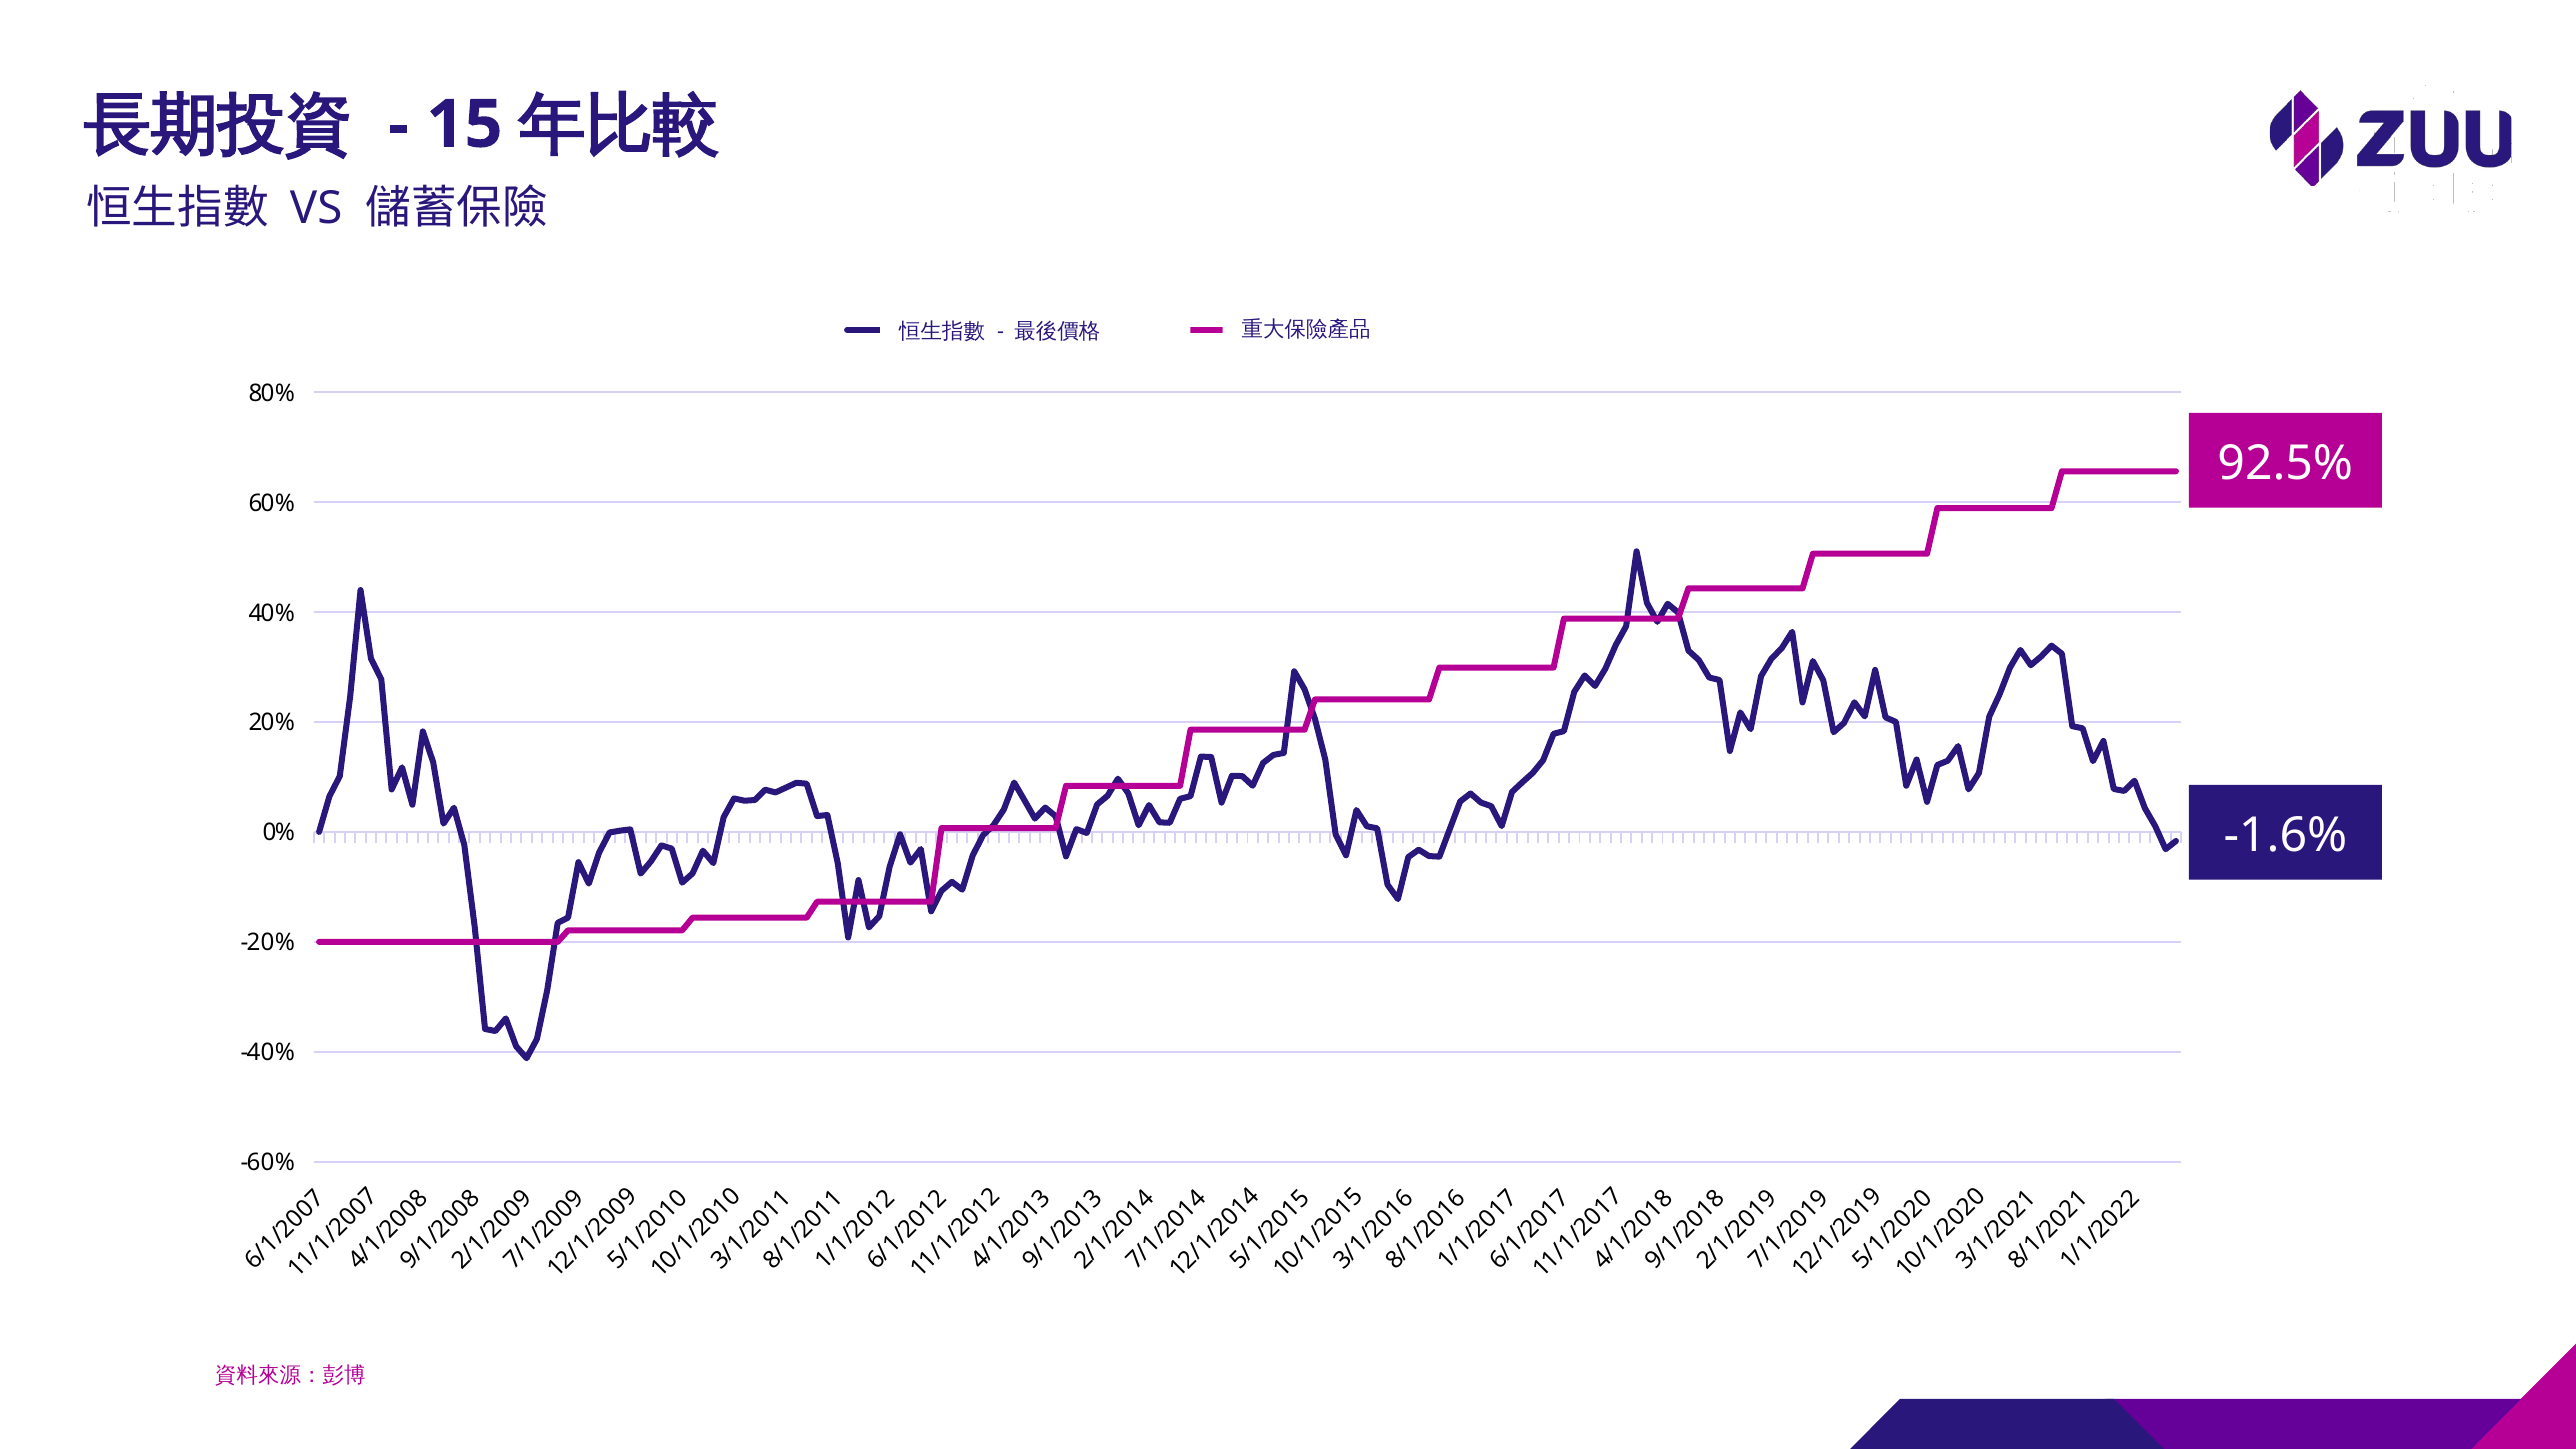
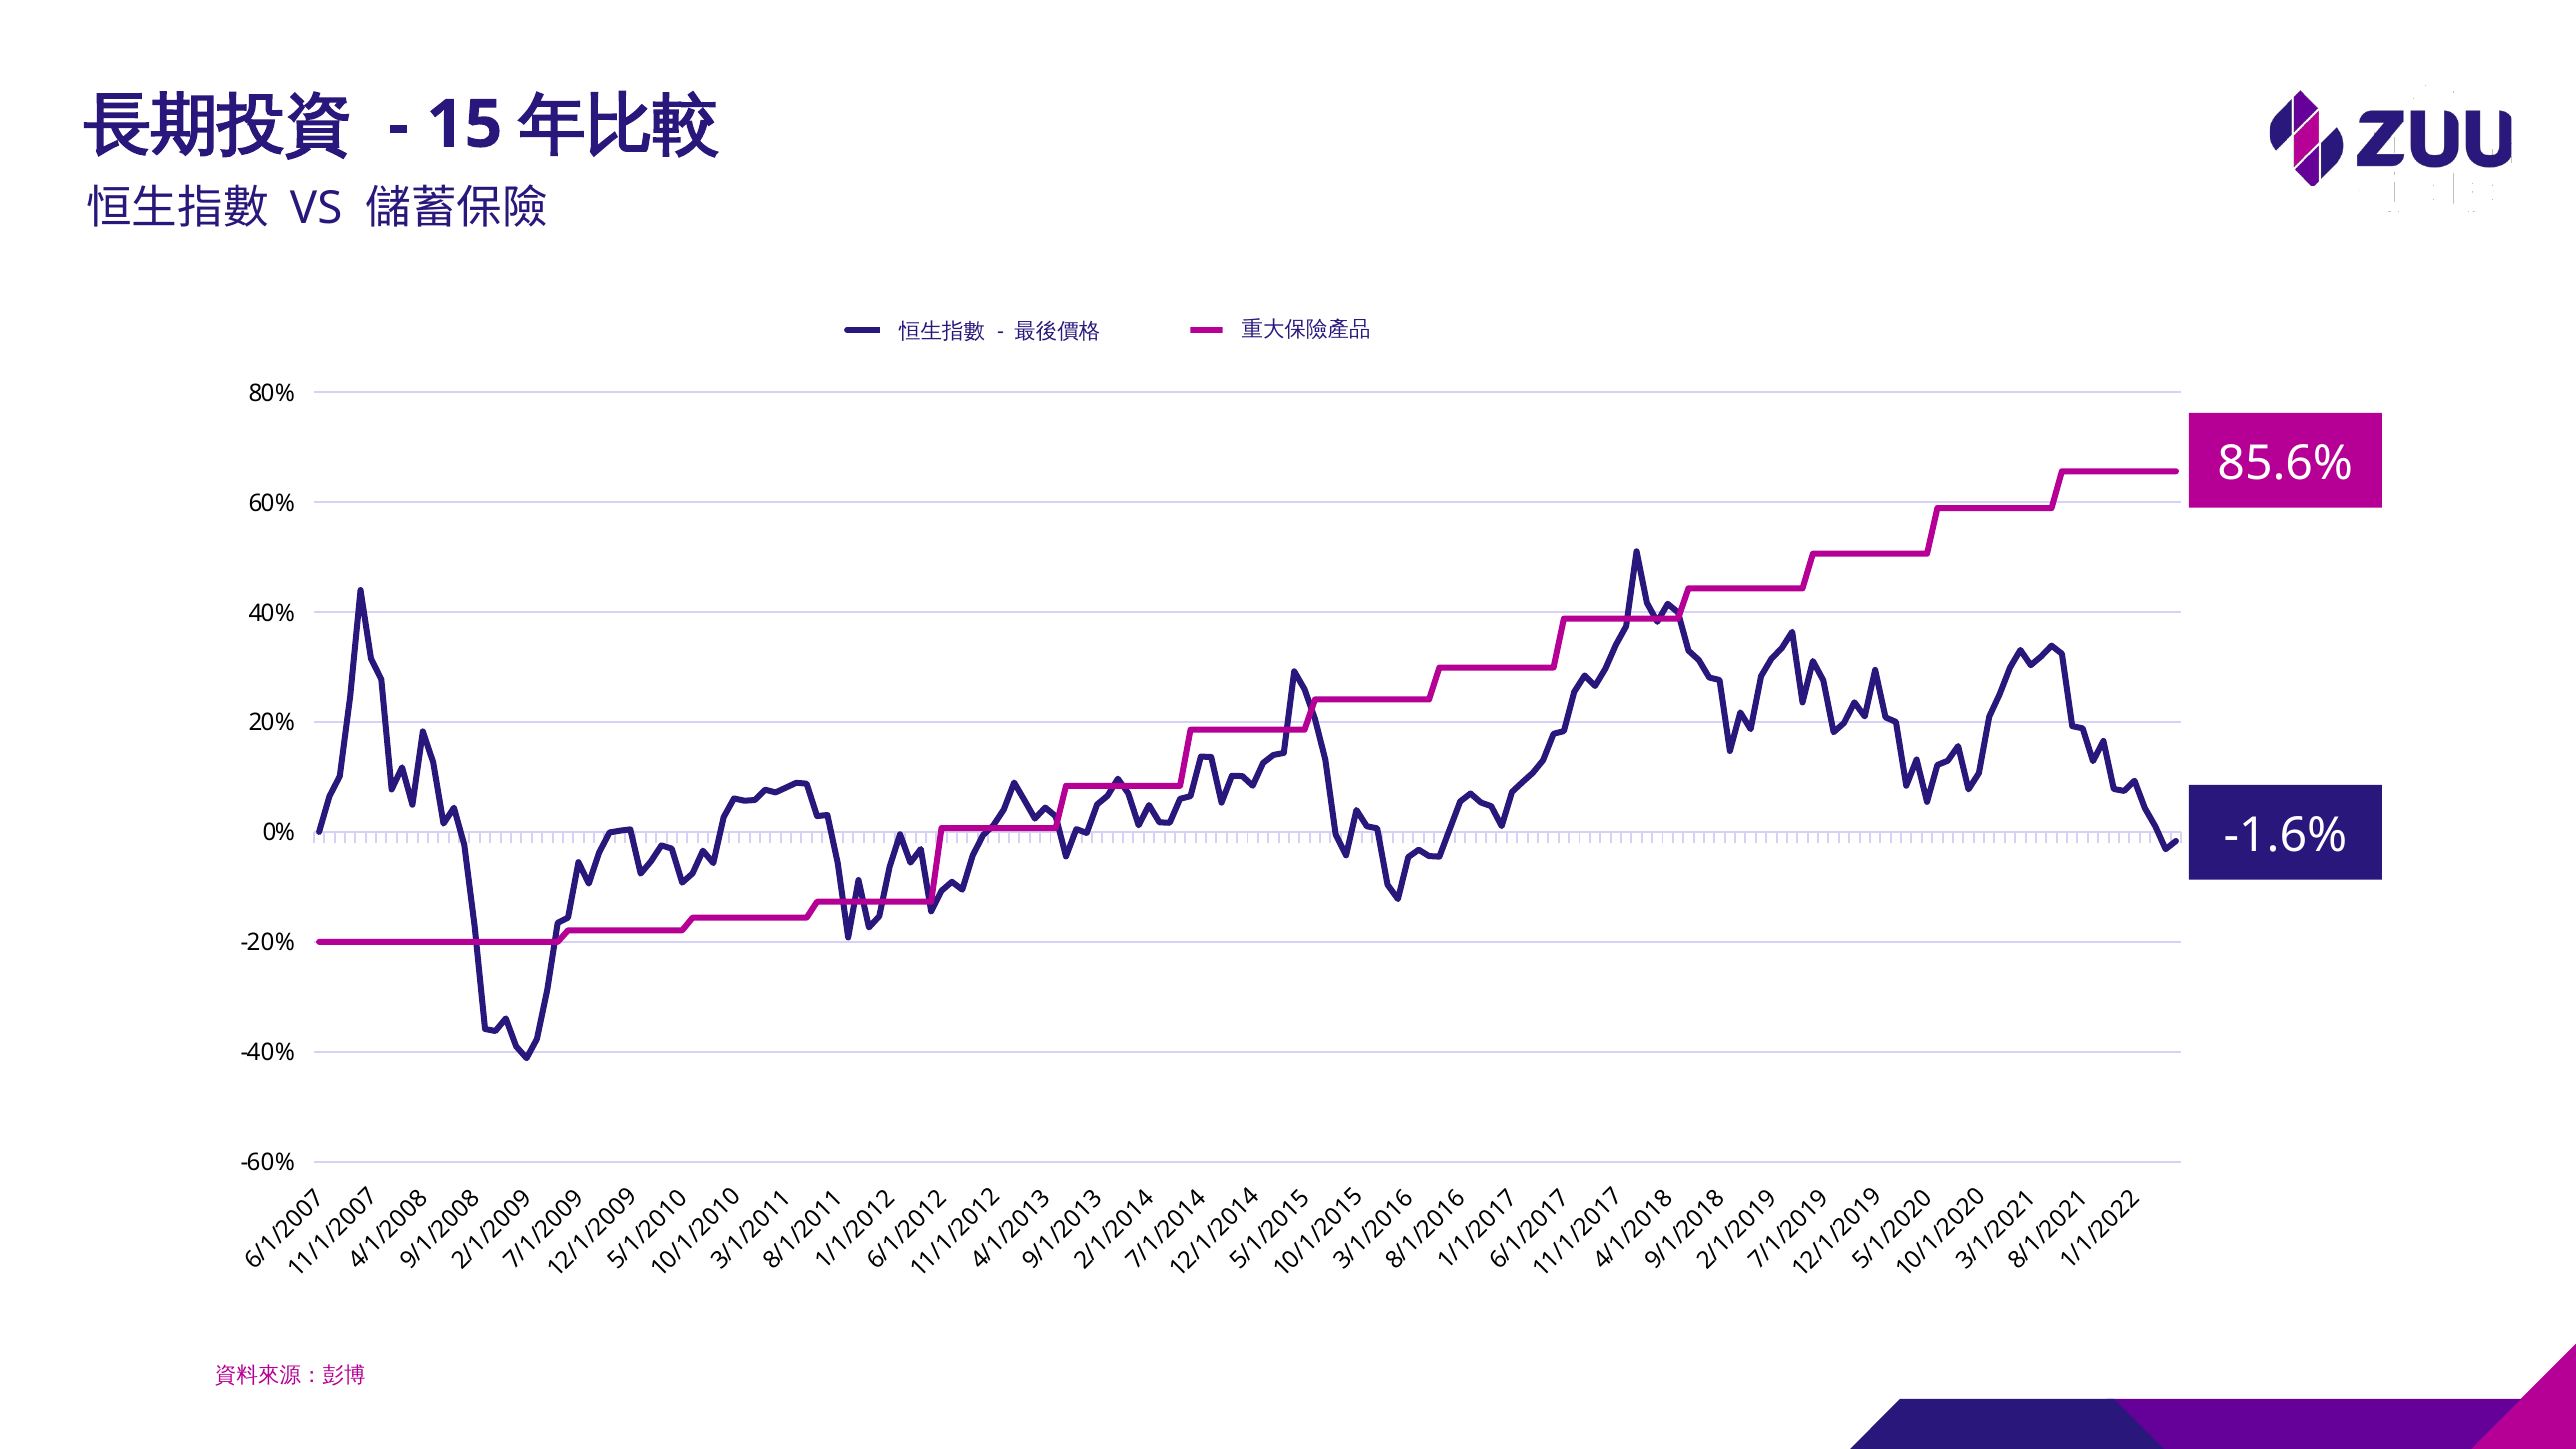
92.5%: 92.5% -> 85.6%
